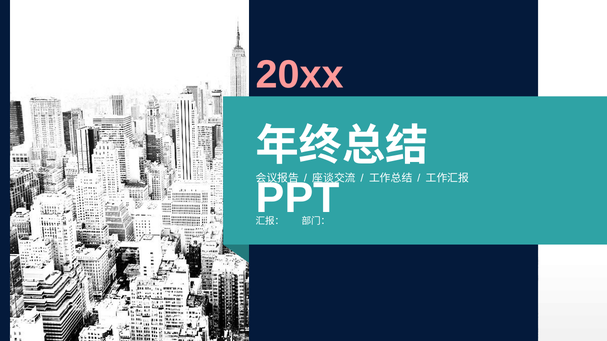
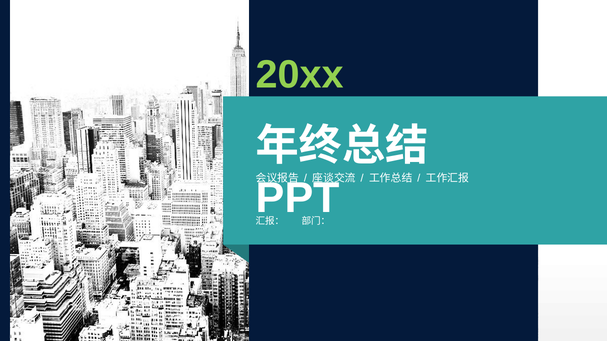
20xx colour: pink -> light green
